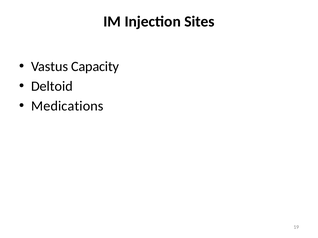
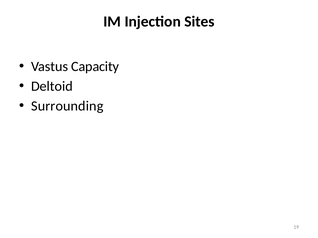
Medications: Medications -> Surrounding
